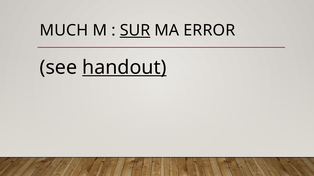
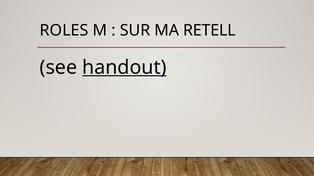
MUCH: MUCH -> ROLES
SUR underline: present -> none
ERROR: ERROR -> RETELL
